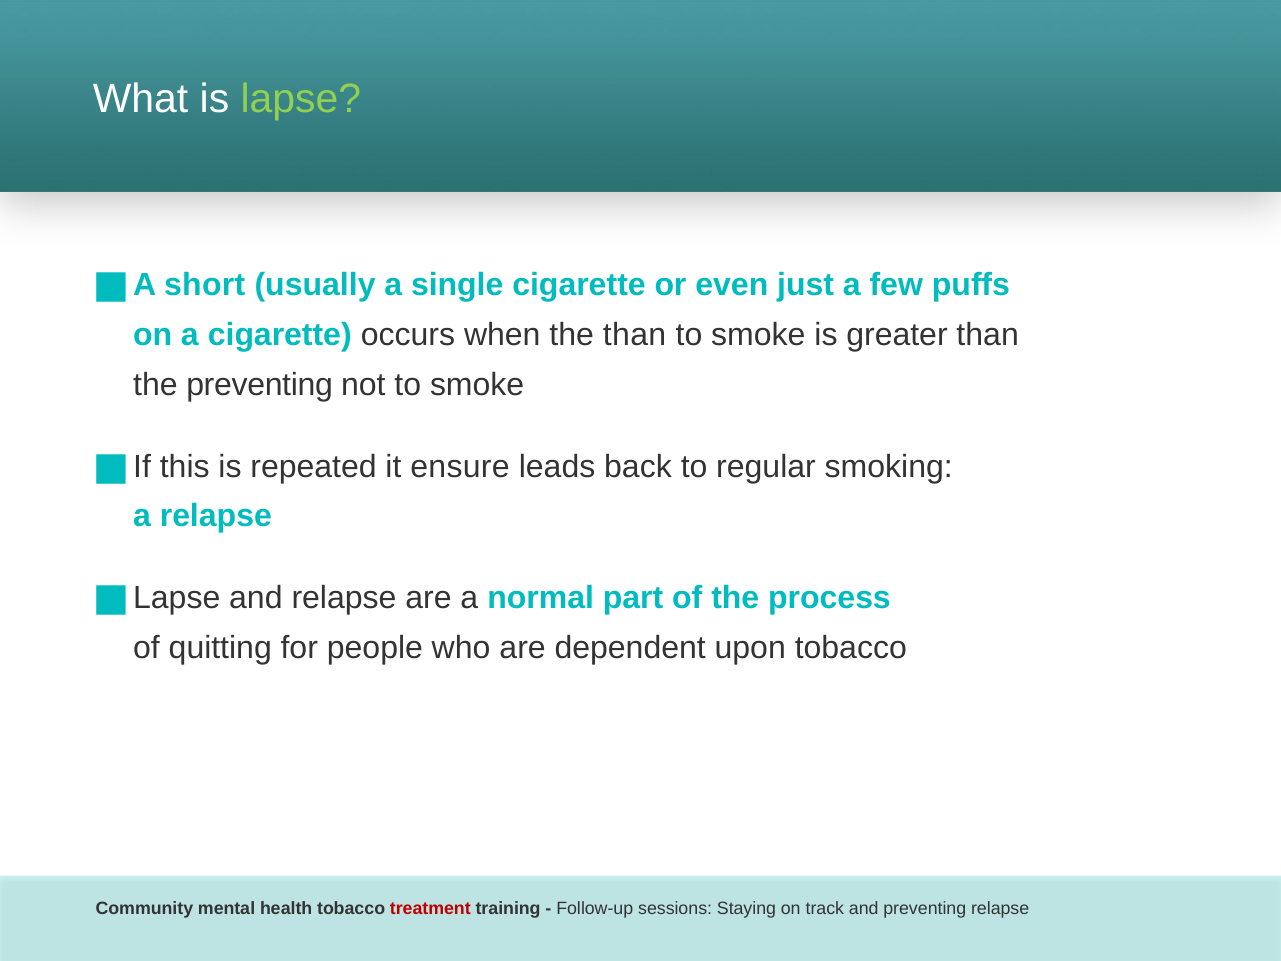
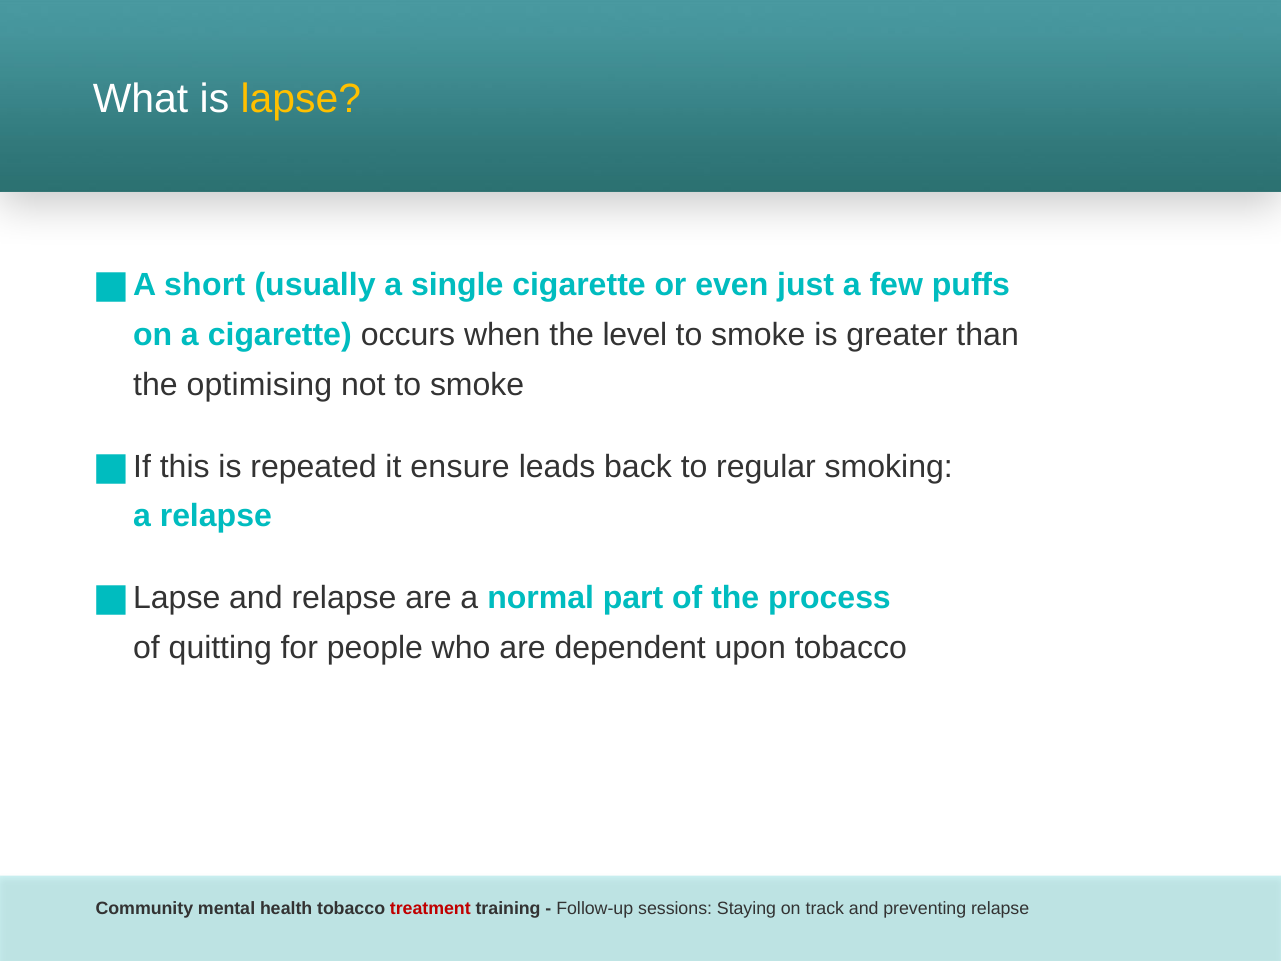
lapse colour: light green -> yellow
the than: than -> level
the preventing: preventing -> optimising
